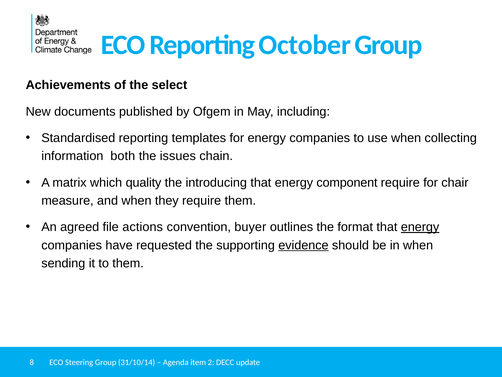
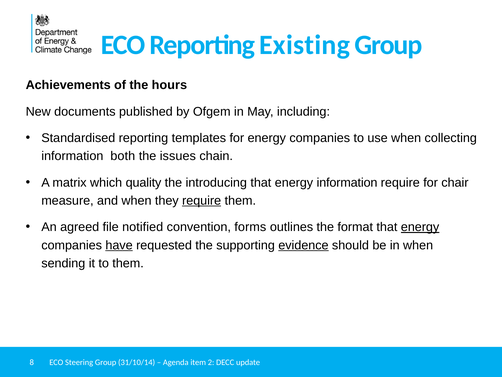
October: October -> Existing
select: select -> hours
energy component: component -> information
require at (202, 200) underline: none -> present
actions: actions -> notified
buyer: buyer -> forms
have underline: none -> present
